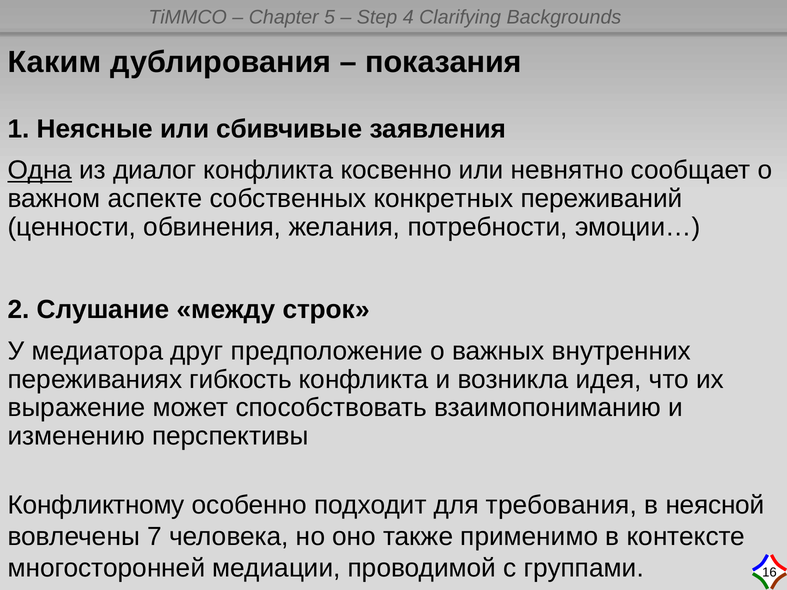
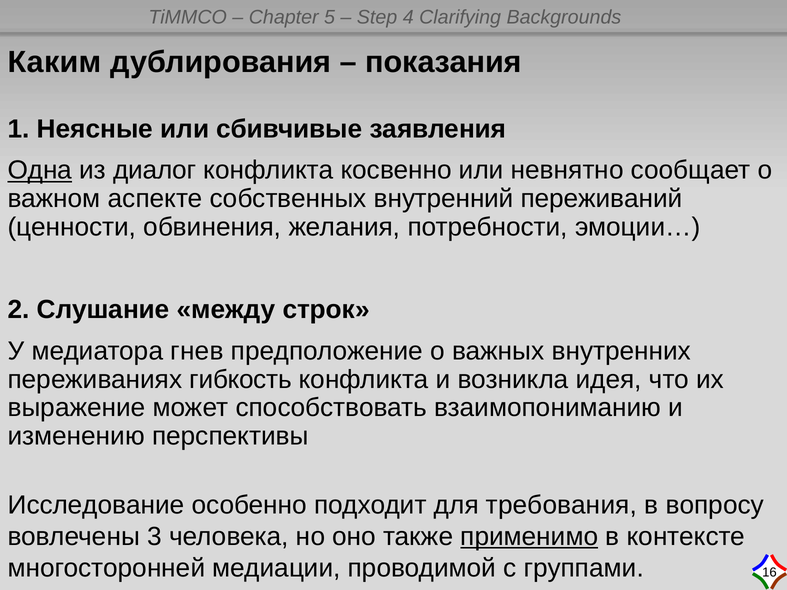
конкретных: конкретных -> внутренний
друг: друг -> гнев
Конфликтному: Конфликтному -> Исследование
неясной: неясной -> вопросу
7: 7 -> 3
применимо underline: none -> present
